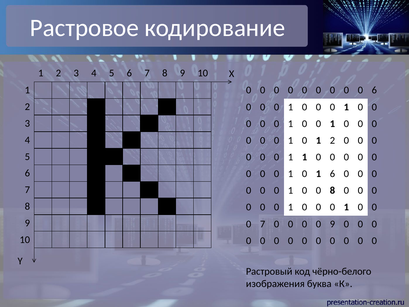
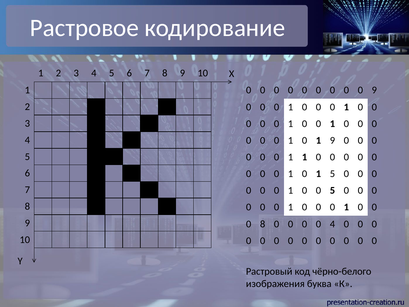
0 6: 6 -> 9
0 1 2: 2 -> 9
1 6: 6 -> 5
0 8: 8 -> 5
0 7: 7 -> 8
0 9: 9 -> 4
